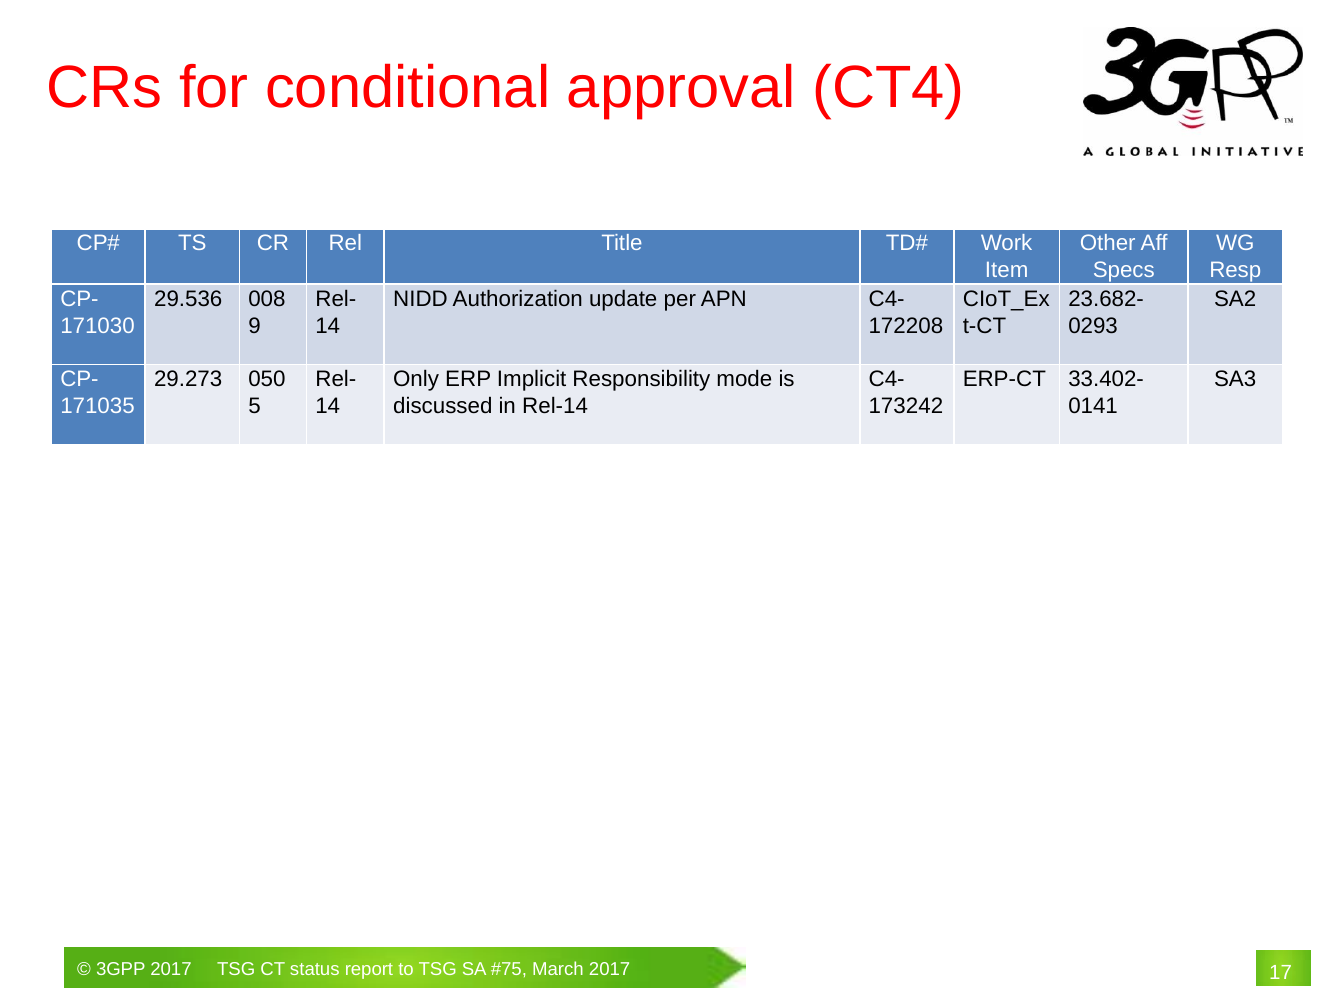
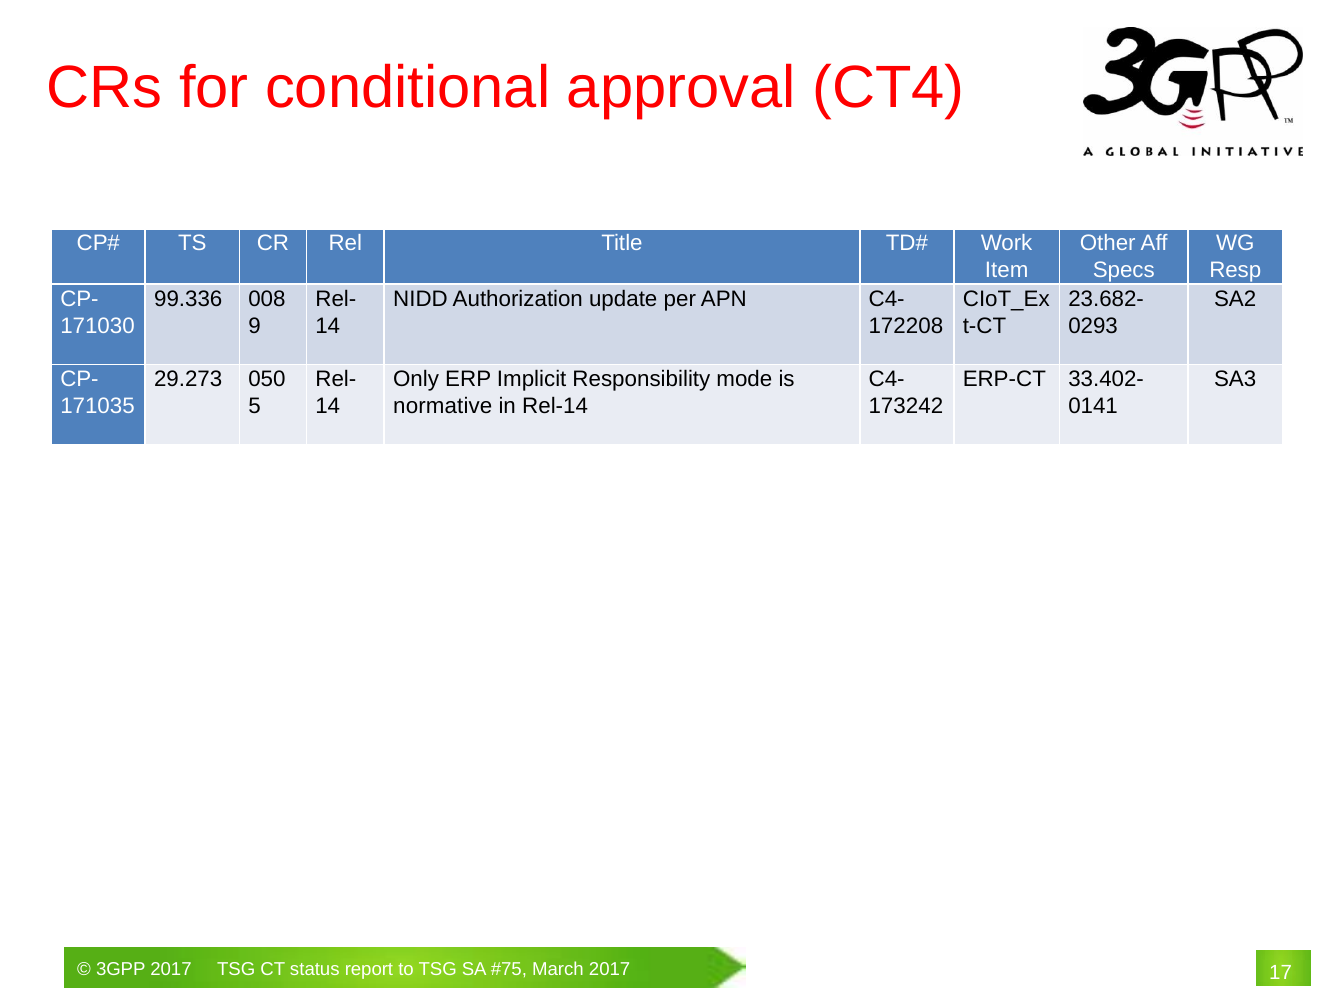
29.536: 29.536 -> 99.336
discussed: discussed -> normative
